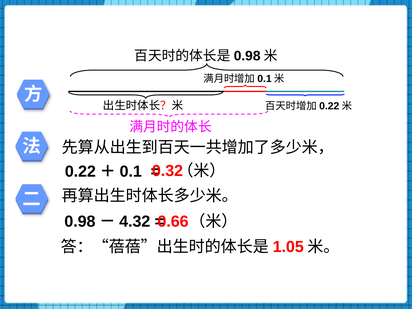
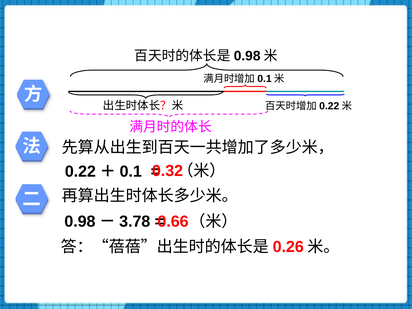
4.32: 4.32 -> 3.78
1.05: 1.05 -> 0.26
